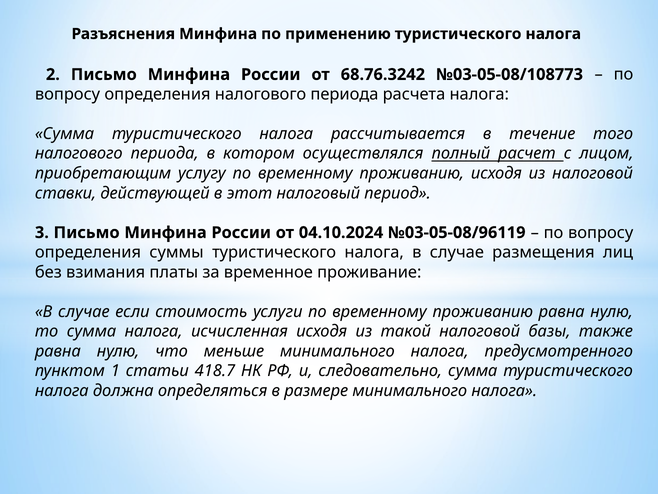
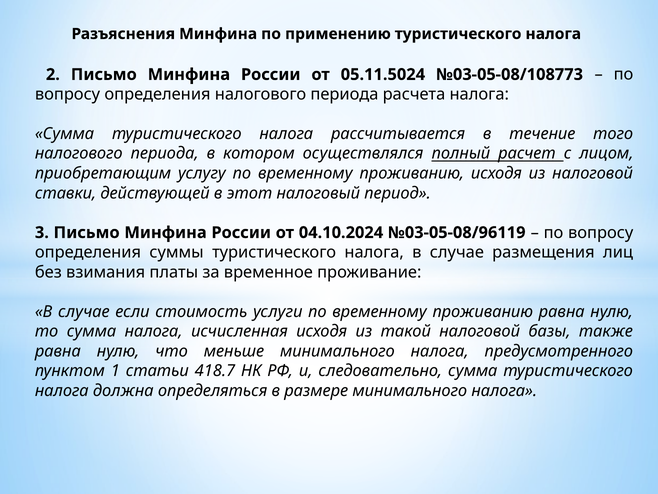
68.76.3242: 68.76.3242 -> 05.11.5024
